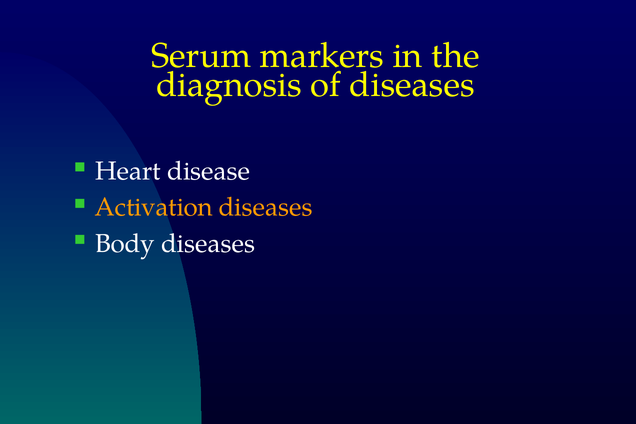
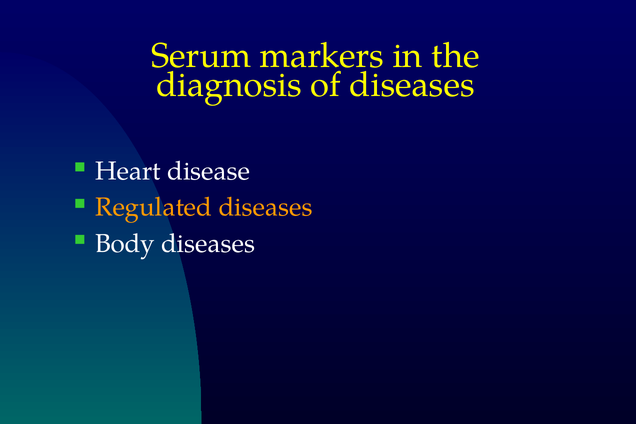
Activation: Activation -> Regulated
